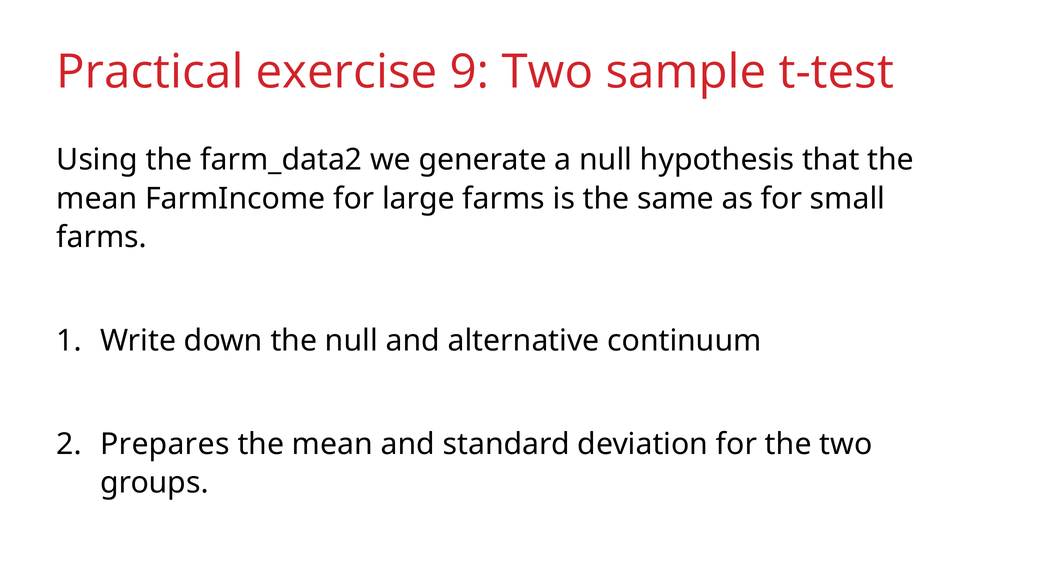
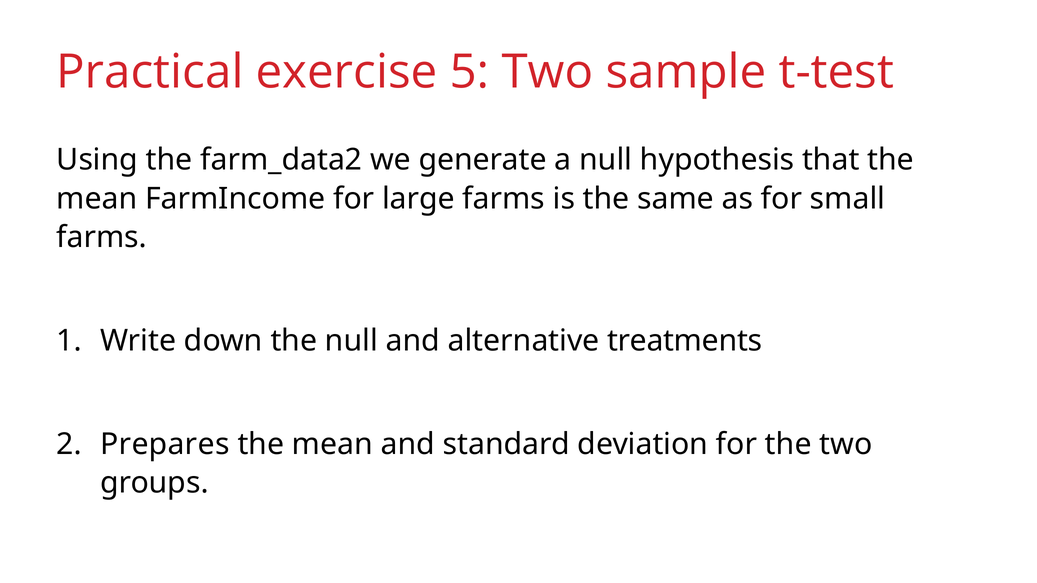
9: 9 -> 5
continuum: continuum -> treatments
